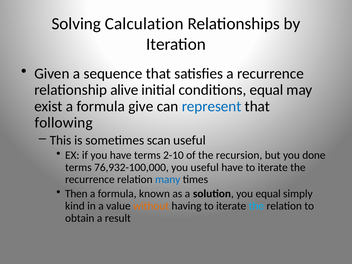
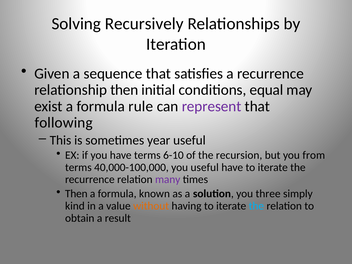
Calculation: Calculation -> Recursively
relationship alive: alive -> then
give: give -> rule
represent colour: blue -> purple
scan: scan -> year
2-10: 2-10 -> 6-10
done: done -> from
76,932-100,000: 76,932-100,000 -> 40,000-100,000
many colour: blue -> purple
you equal: equal -> three
